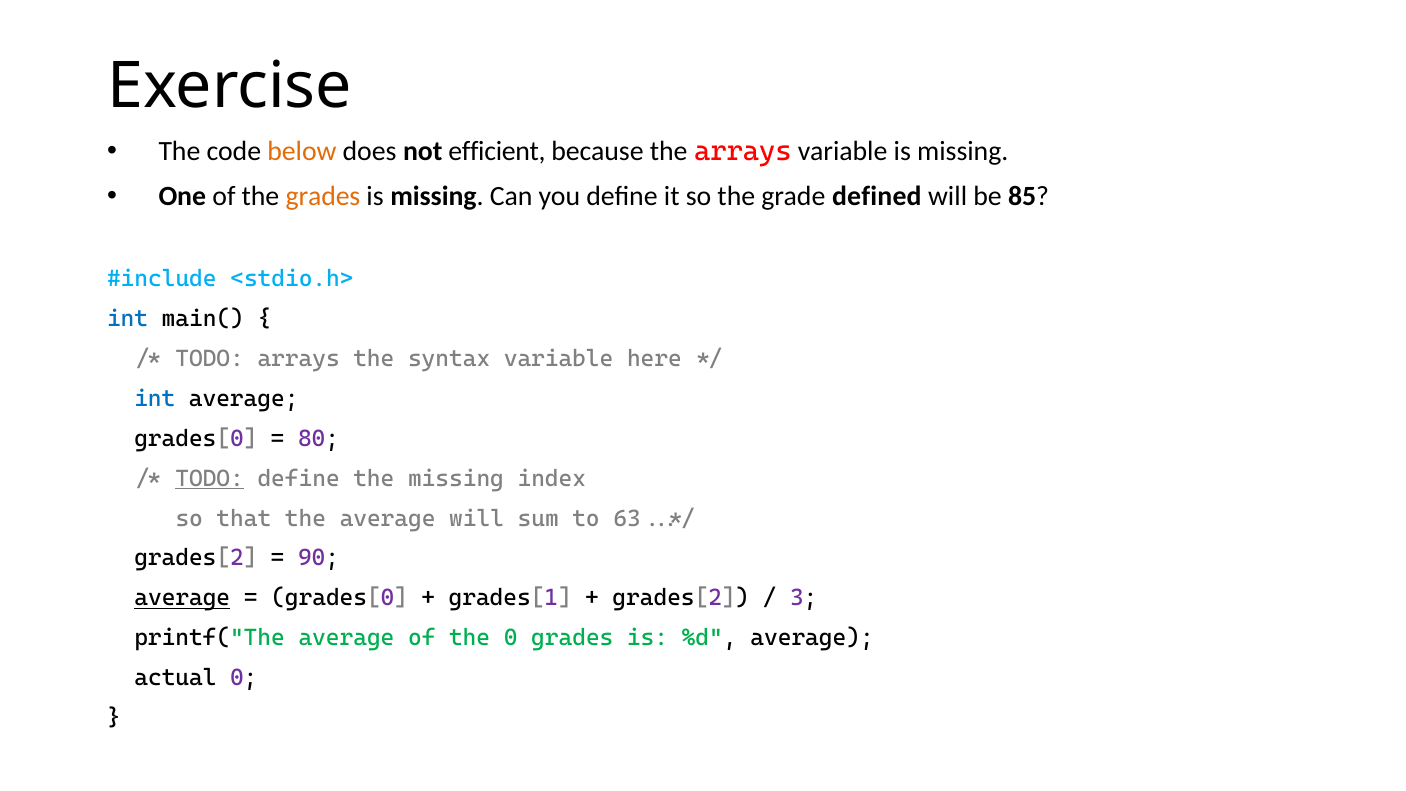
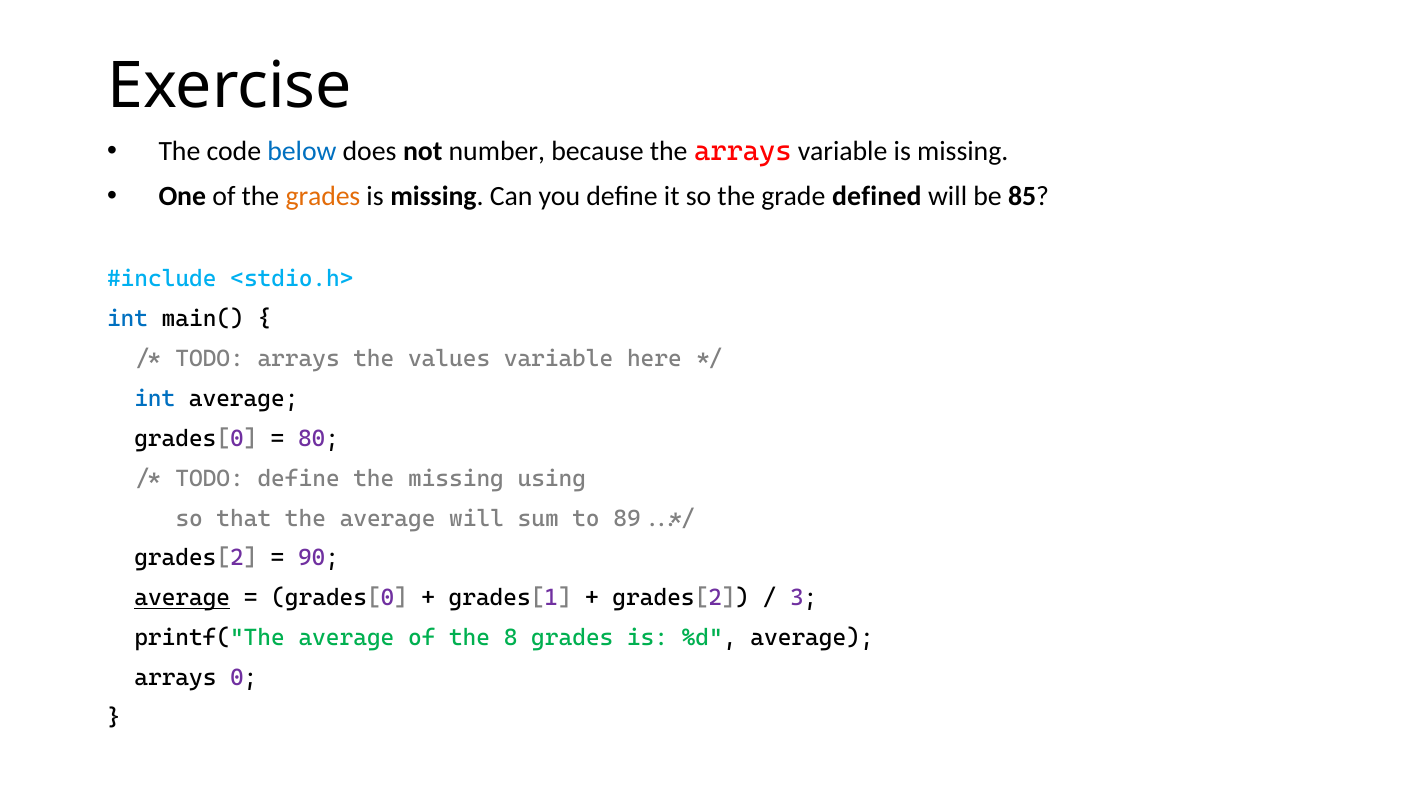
below colour: orange -> blue
efficient: efficient -> number
syntax: syntax -> values
TODO at (210, 478) underline: present -> none
index: index -> using
63: 63 -> 89
the 0: 0 -> 8
actual at (175, 678): actual -> arrays
